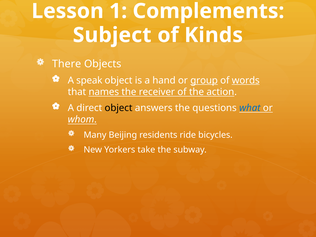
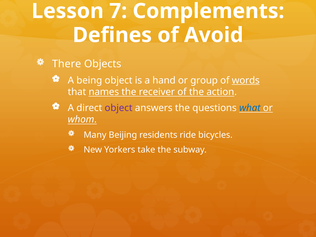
1: 1 -> 7
Subject: Subject -> Defines
Kinds: Kinds -> Avoid
speak: speak -> being
group underline: present -> none
object at (119, 108) colour: black -> purple
